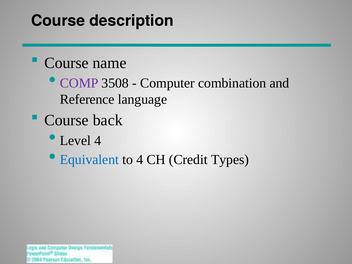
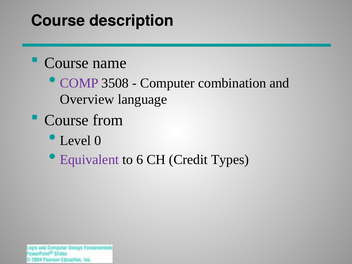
Reference: Reference -> Overview
back: back -> from
Level 4: 4 -> 0
Equivalent colour: blue -> purple
to 4: 4 -> 6
